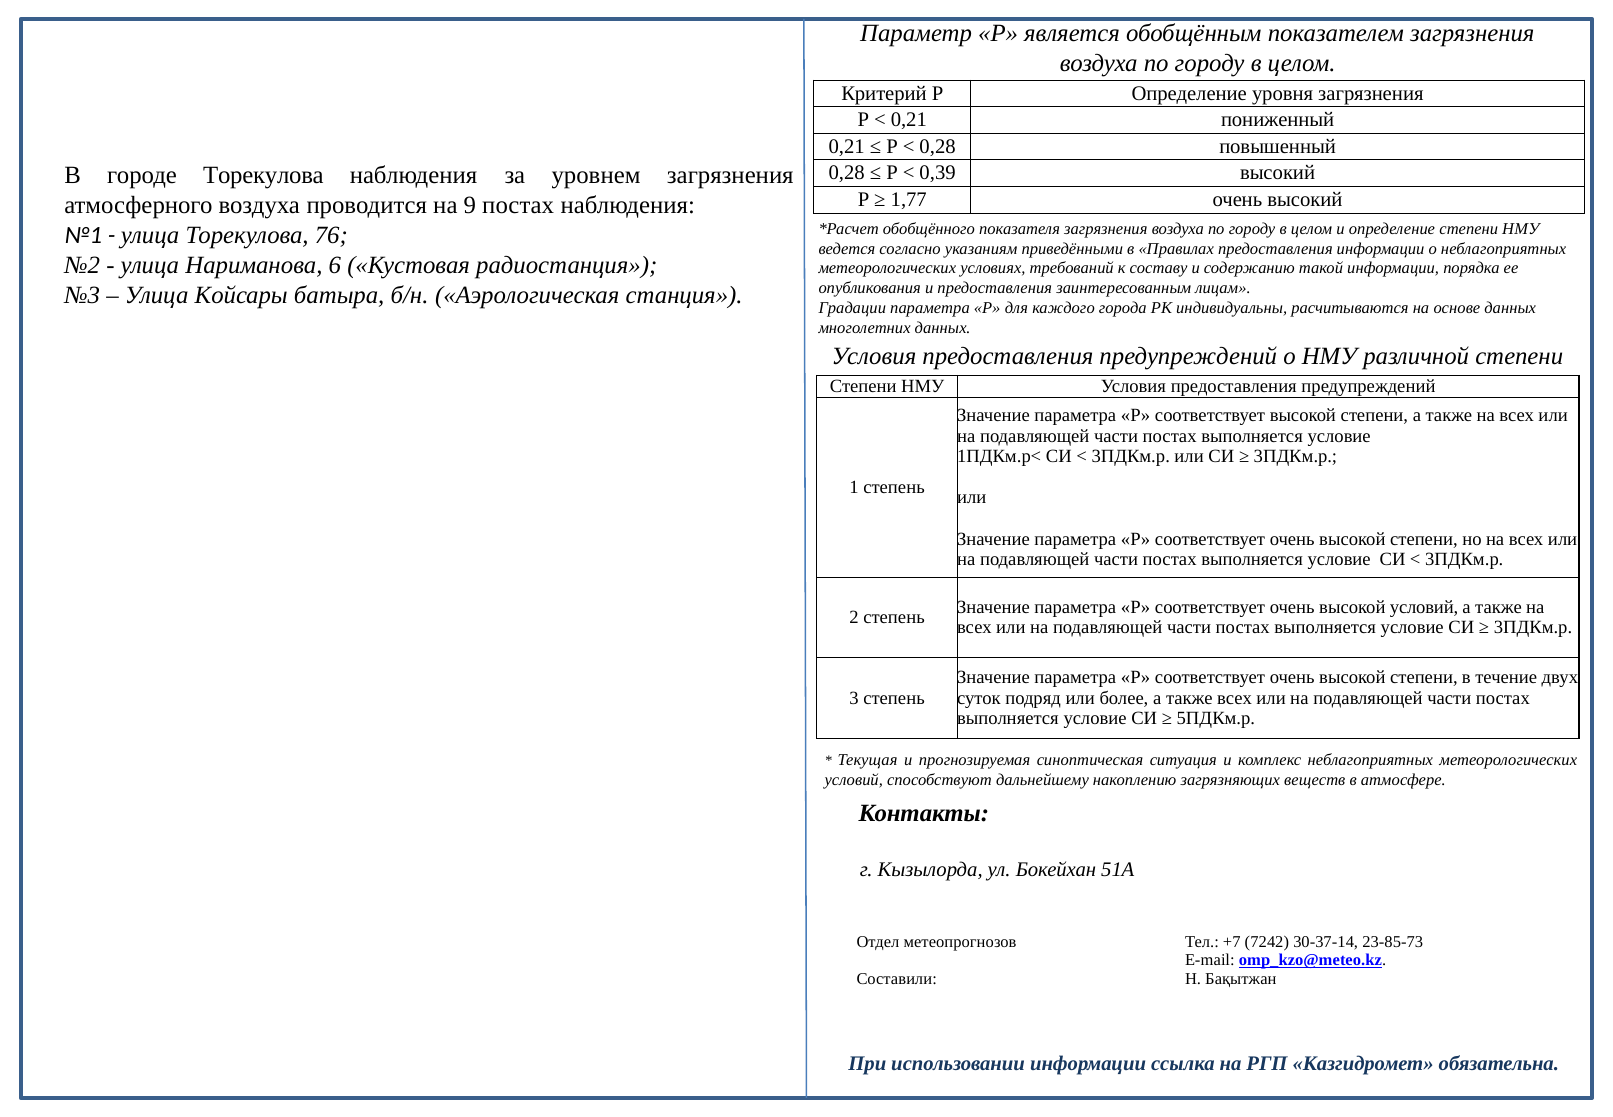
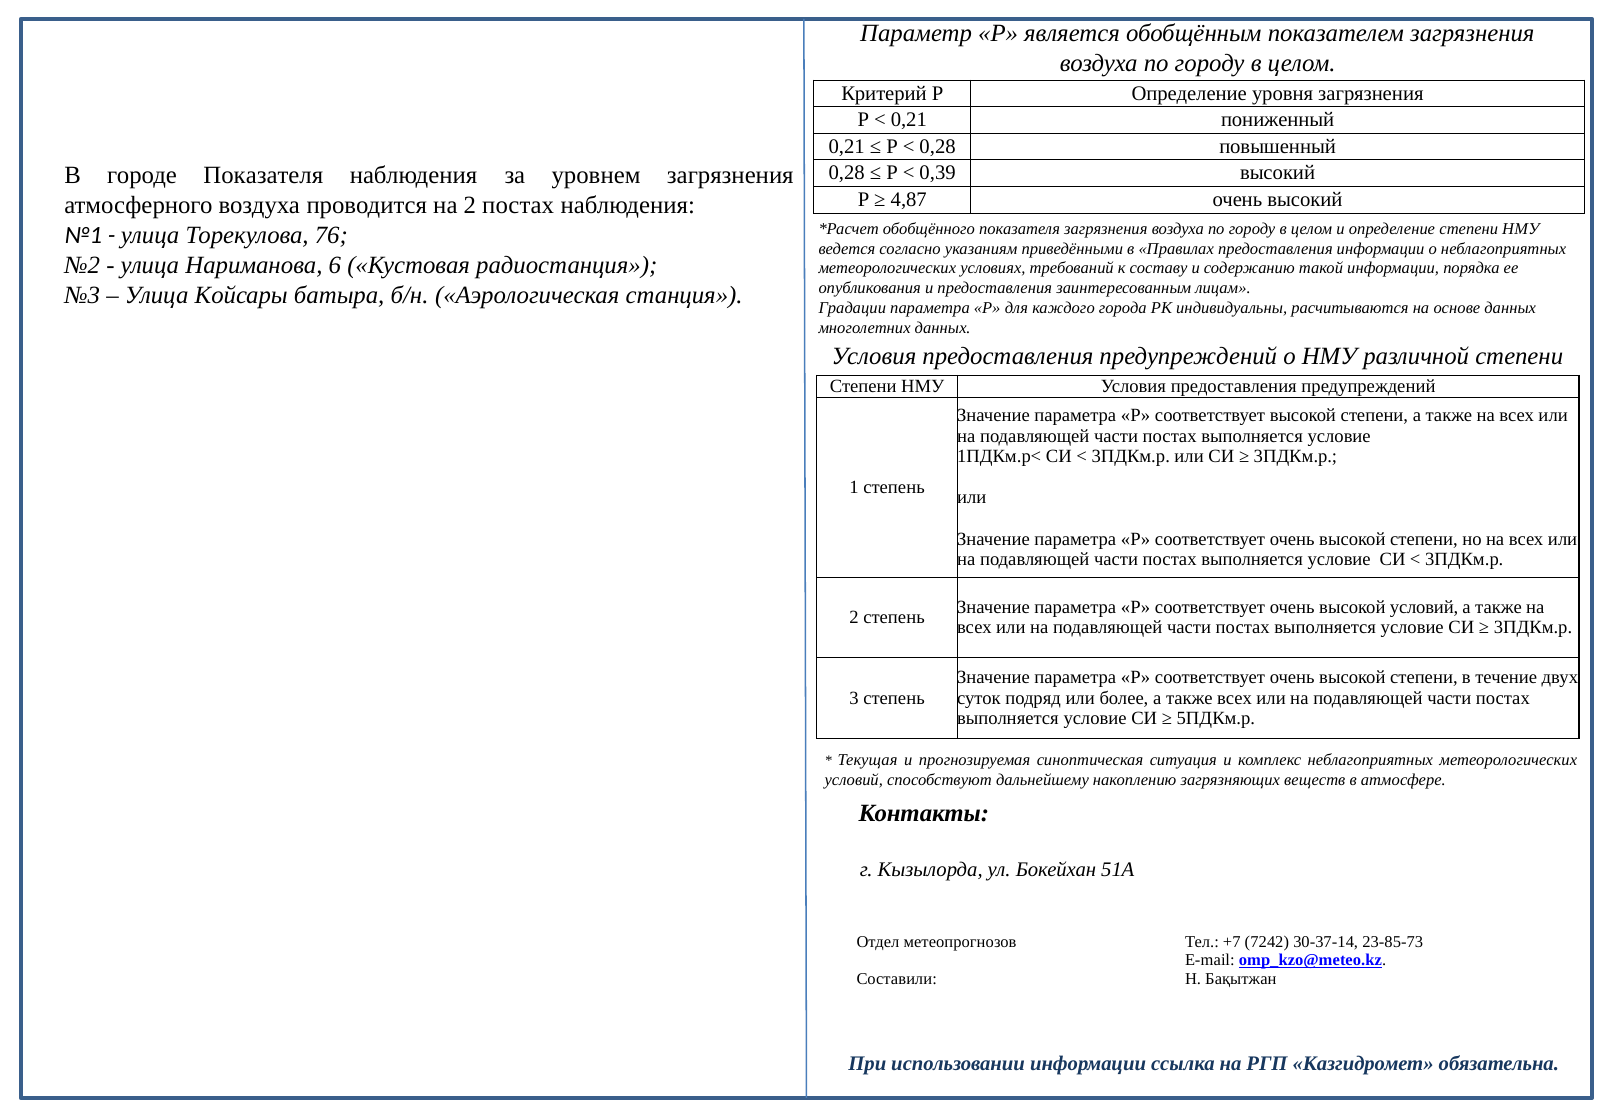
городе Торекулова: Торекулова -> Показателя
1,77: 1,77 -> 4,87
на 9: 9 -> 2
